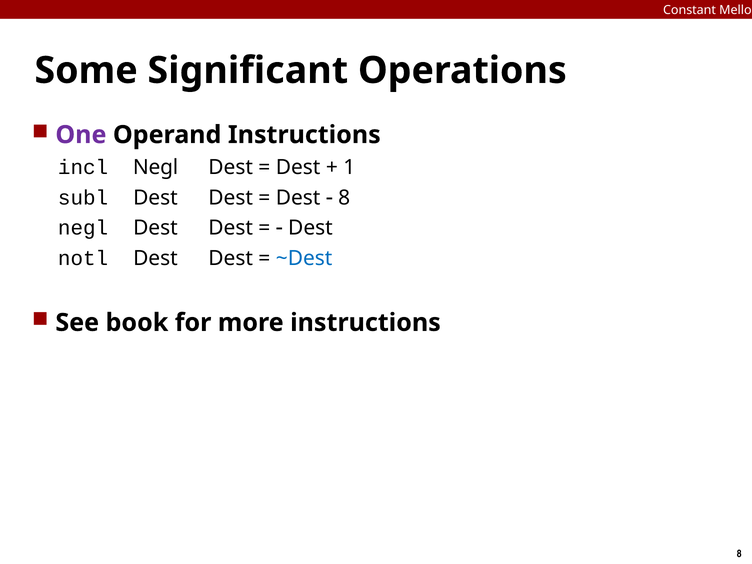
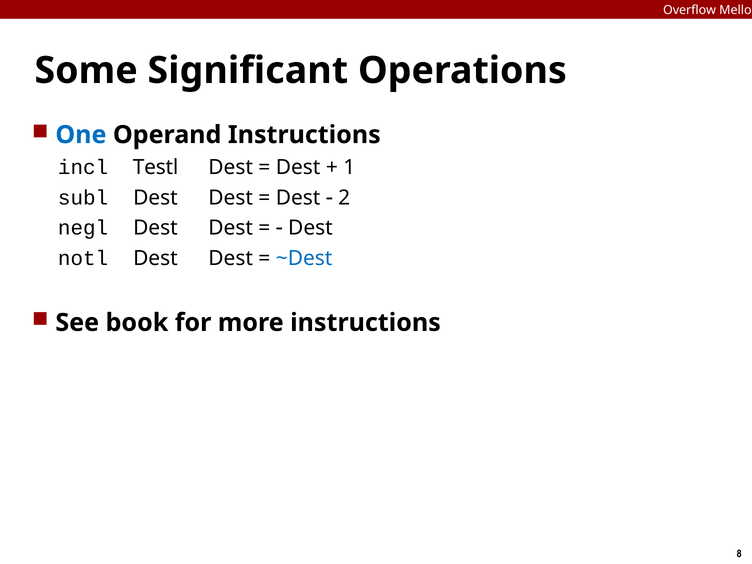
Constant: Constant -> Overflow
One colour: purple -> blue
incl Negl: Negl -> Testl
8 at (344, 198): 8 -> 2
